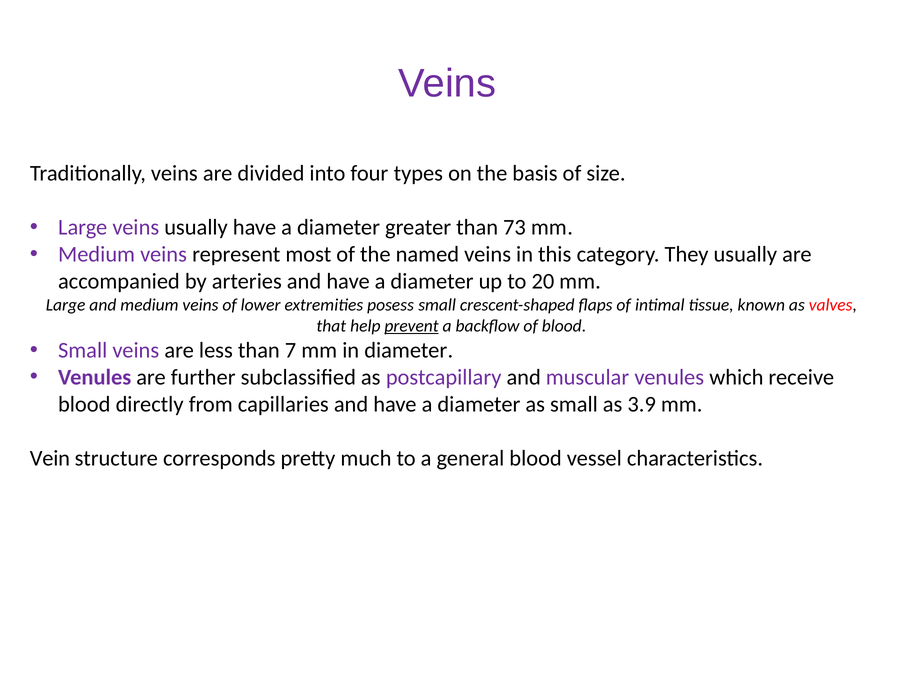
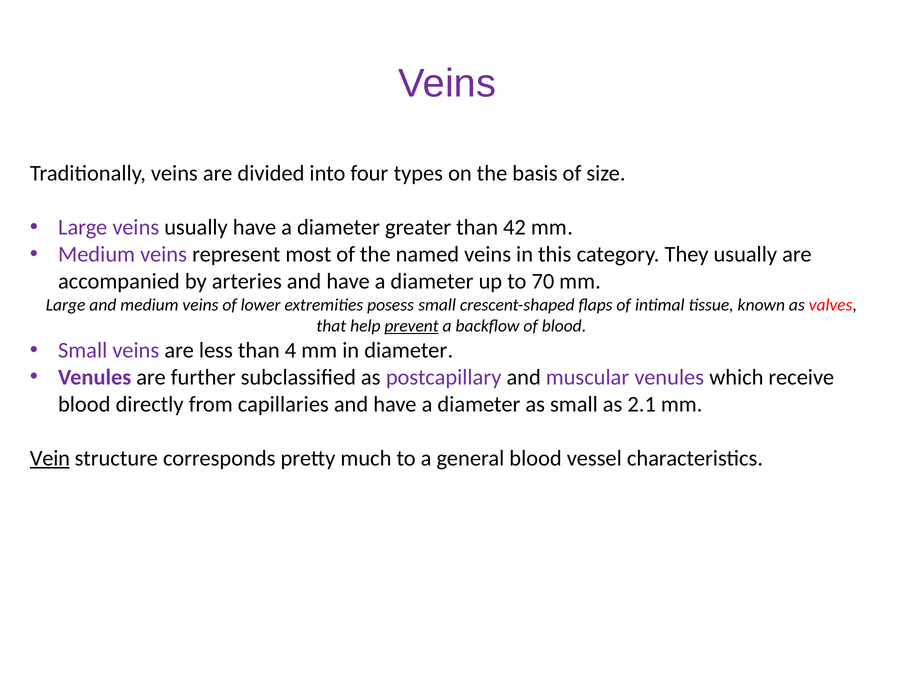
73: 73 -> 42
20: 20 -> 70
7: 7 -> 4
3.9: 3.9 -> 2.1
Vein underline: none -> present
